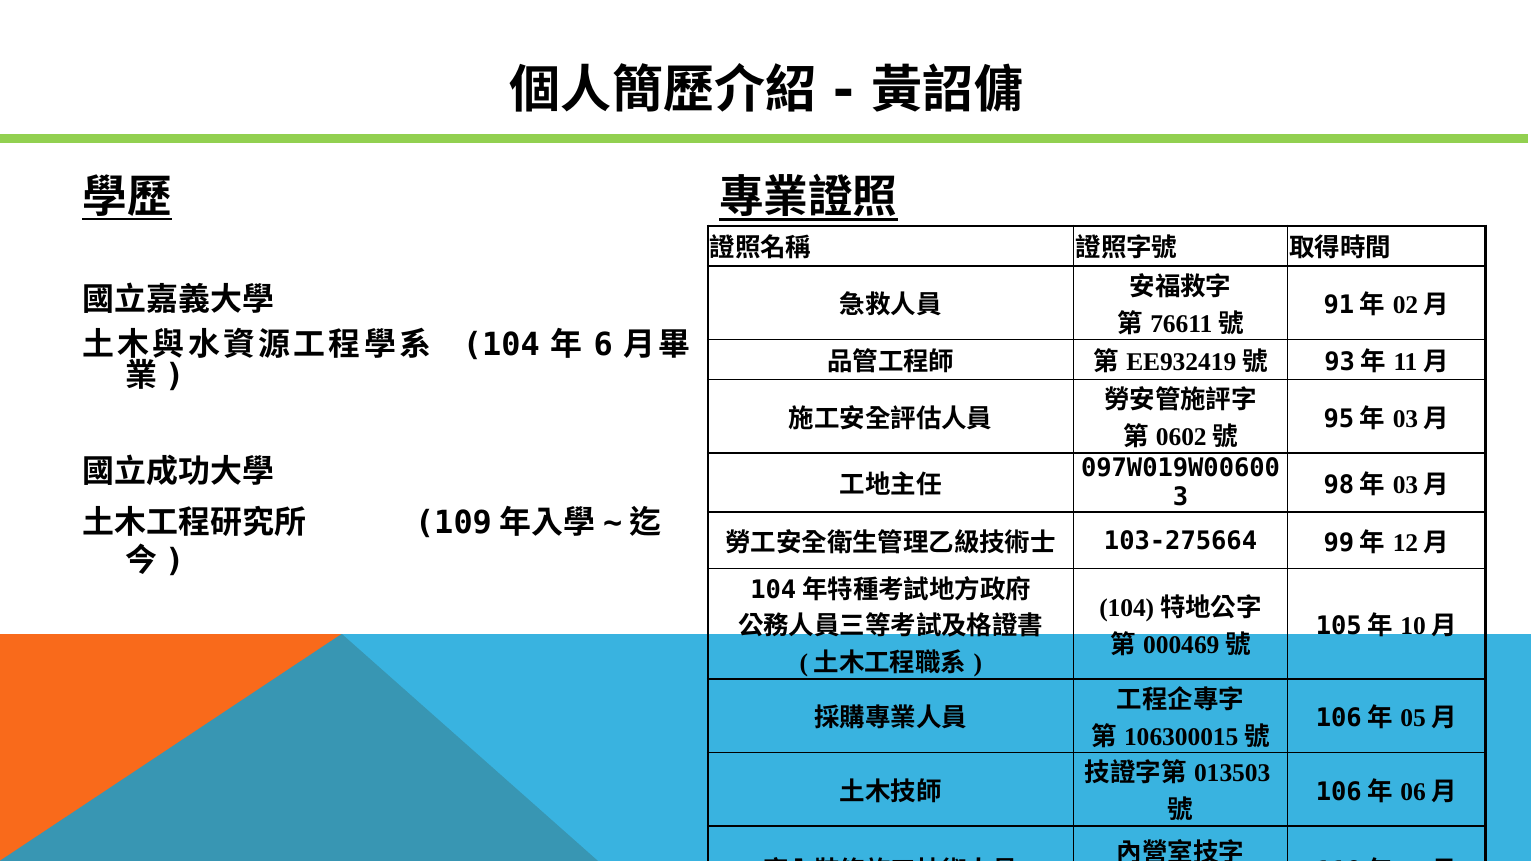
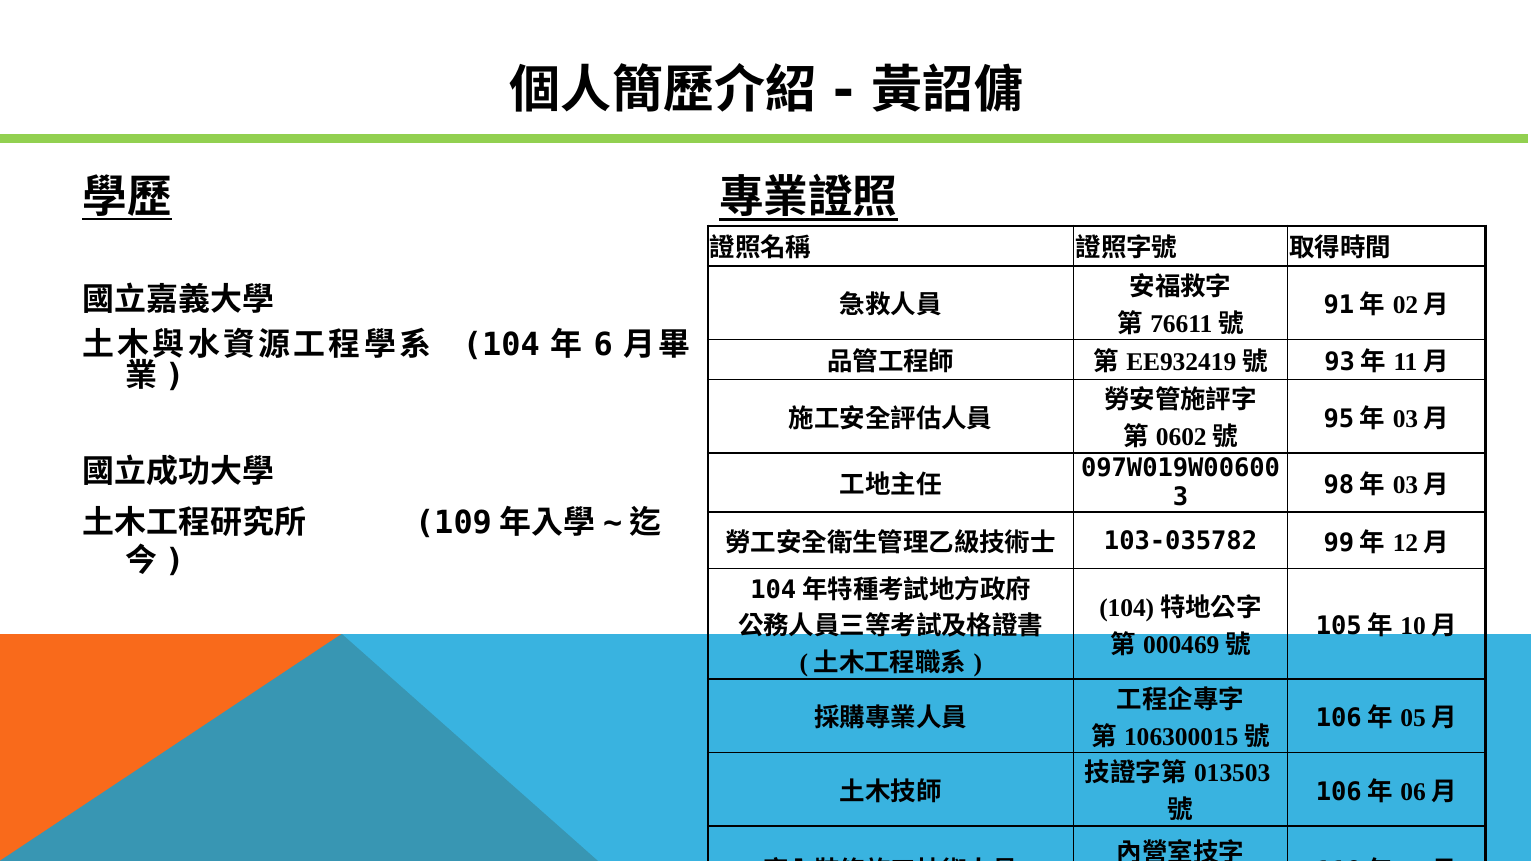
103-275664: 103-275664 -> 103-035782
